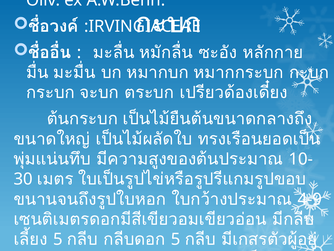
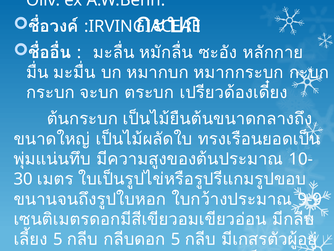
4-9: 4-9 -> 9-9
